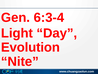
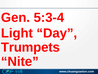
6:3-4: 6:3-4 -> 5:3-4
Evolution: Evolution -> Trumpets
